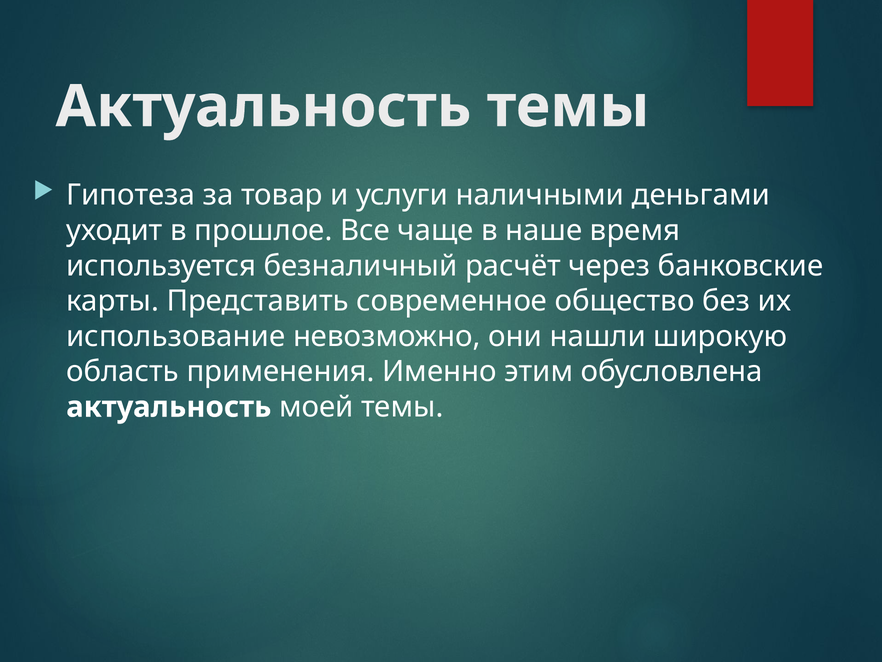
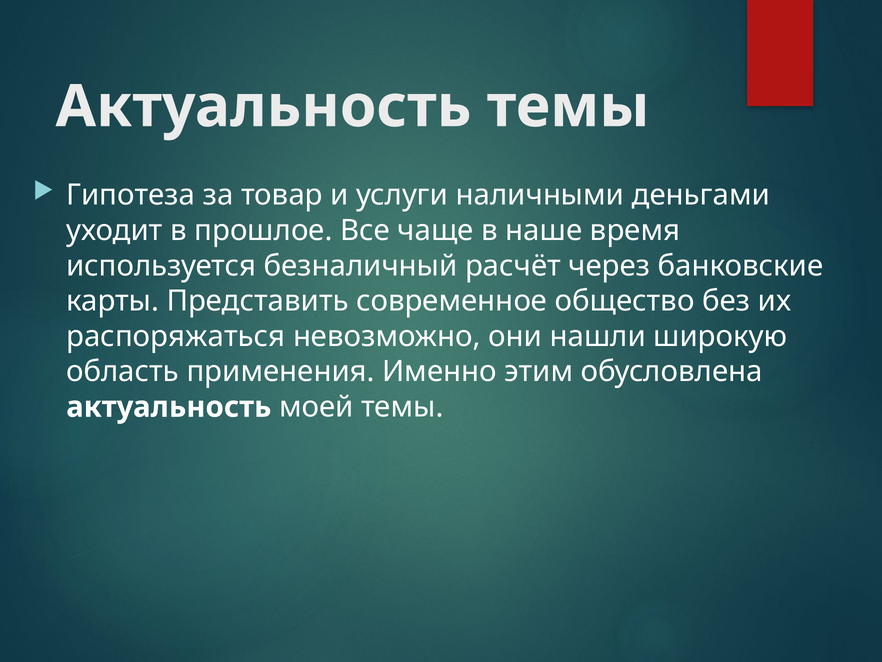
использование: использование -> распоряжаться
